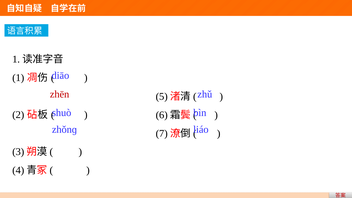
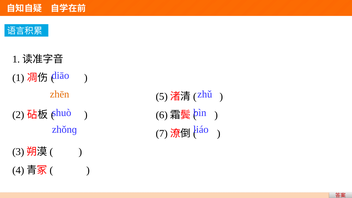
zhēn colour: red -> orange
